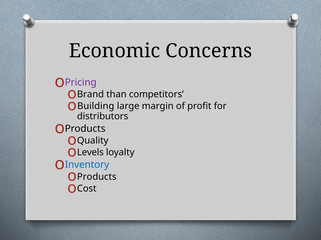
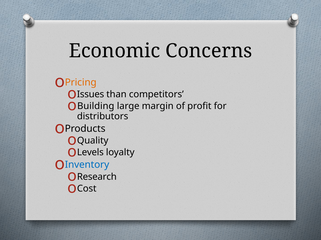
Pricing colour: purple -> orange
Brand: Brand -> Issues
Products at (97, 177): Products -> Research
